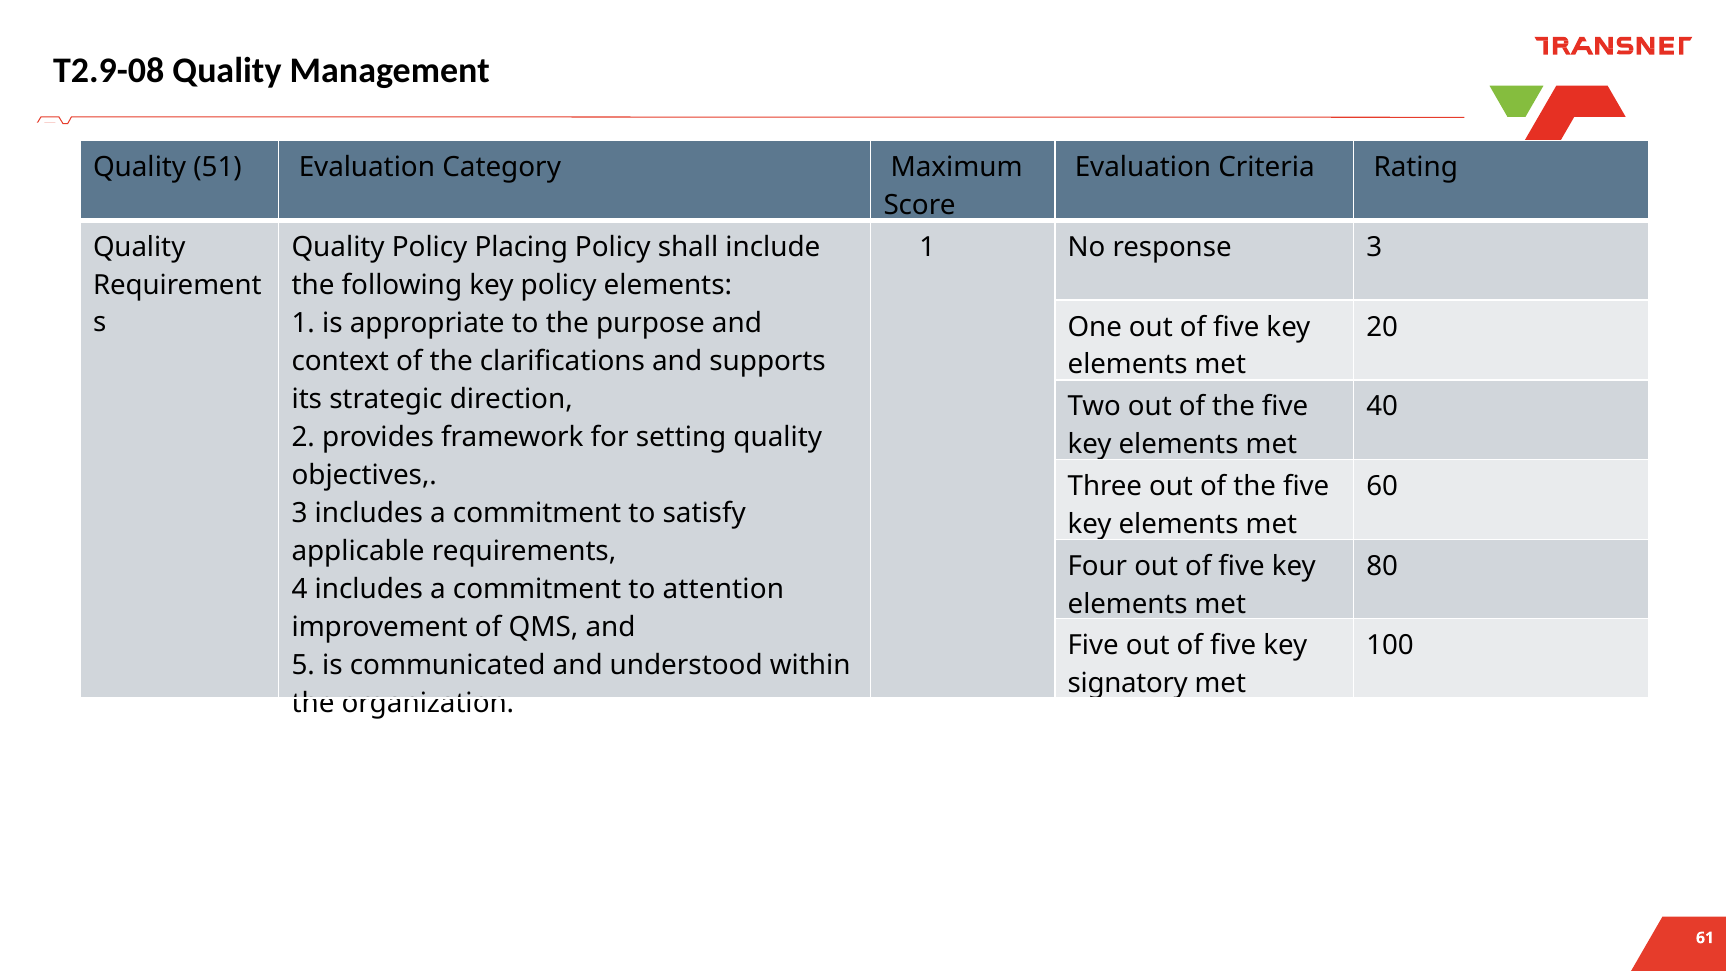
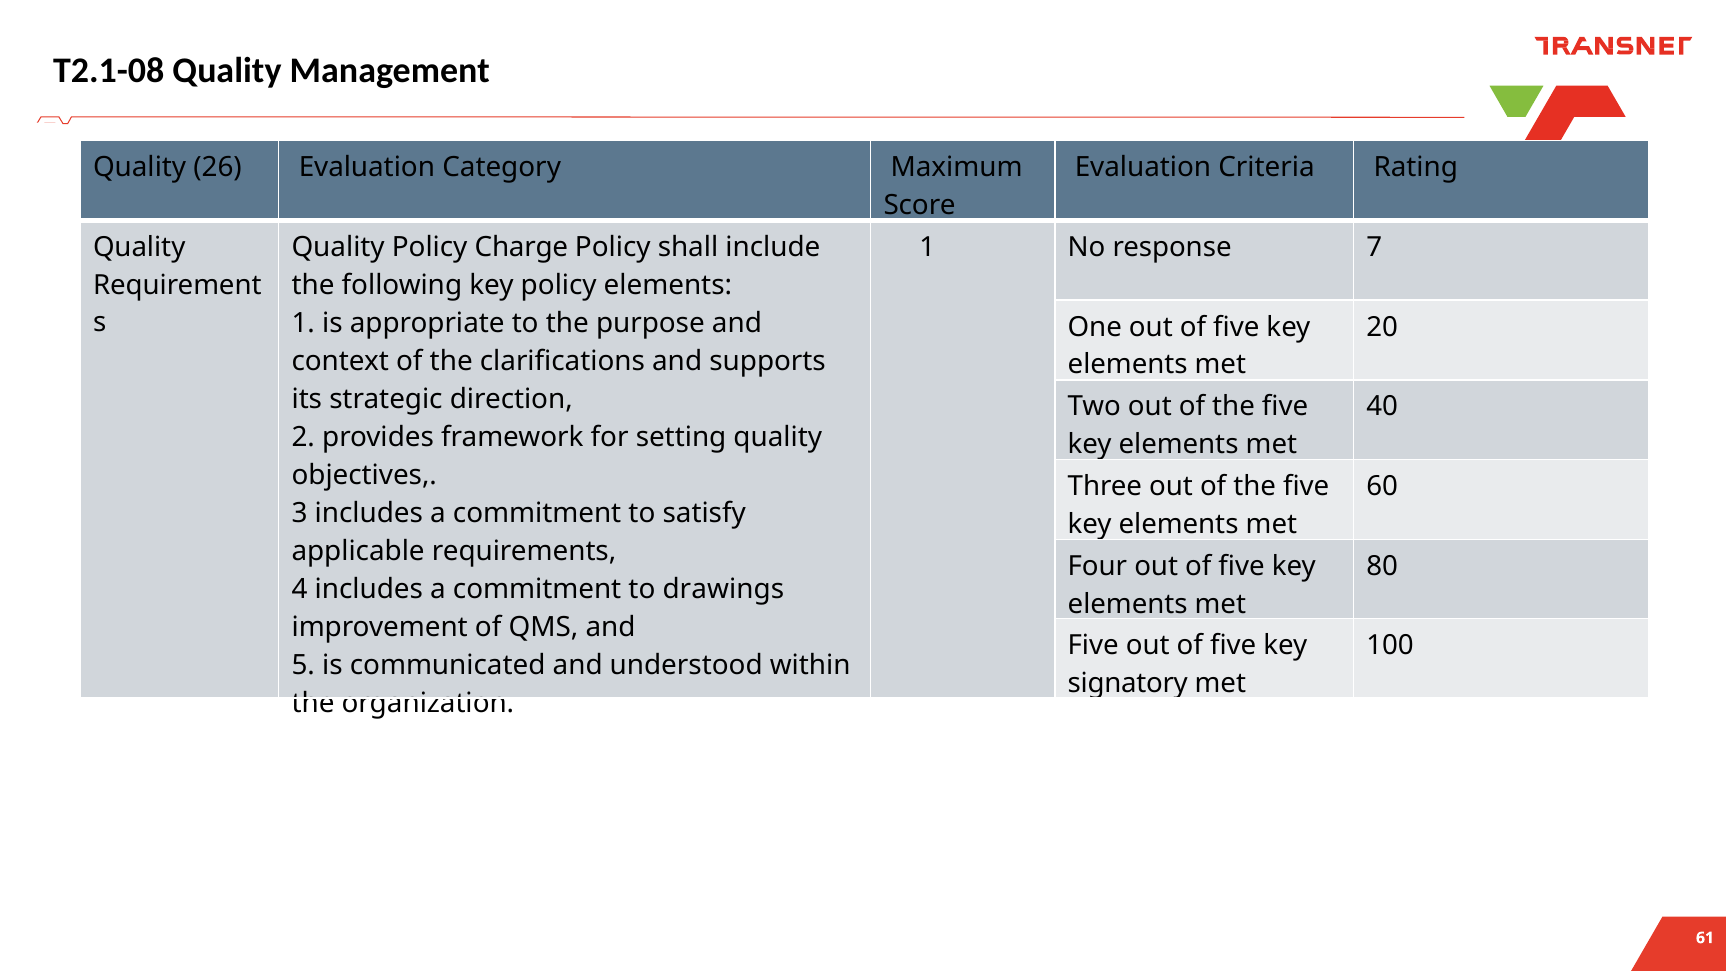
T2.9-08: T2.9-08 -> T2.1-08
51: 51 -> 26
Placing: Placing -> Charge
response 3: 3 -> 7
attention: attention -> drawings
